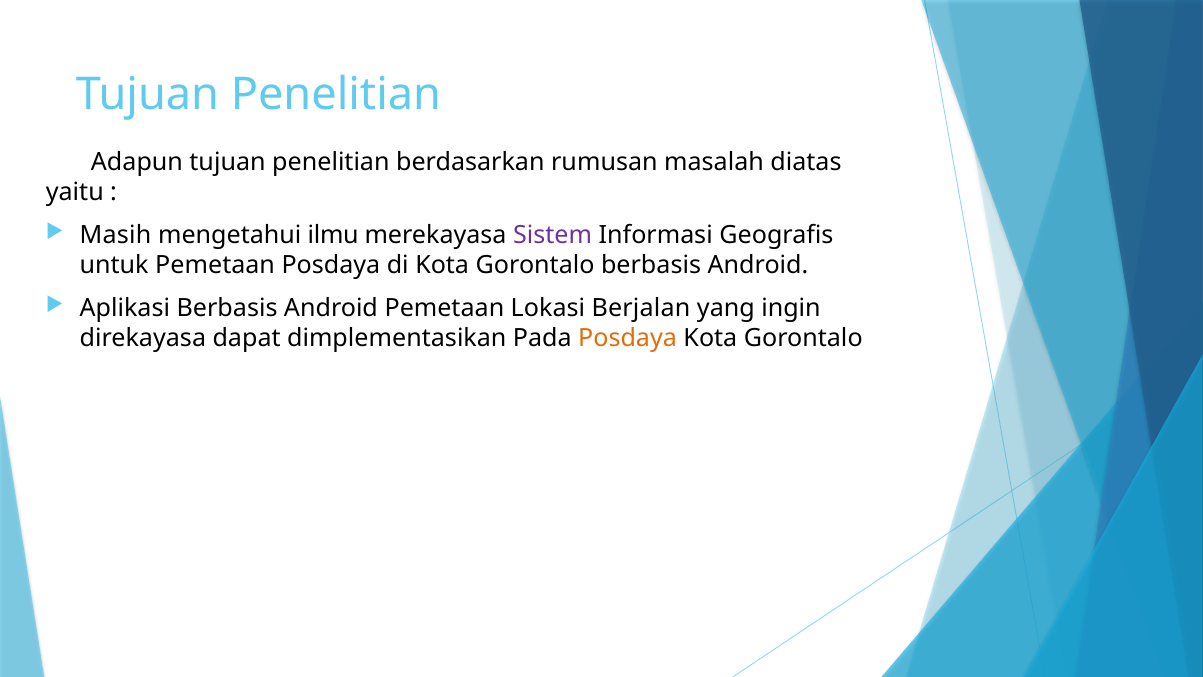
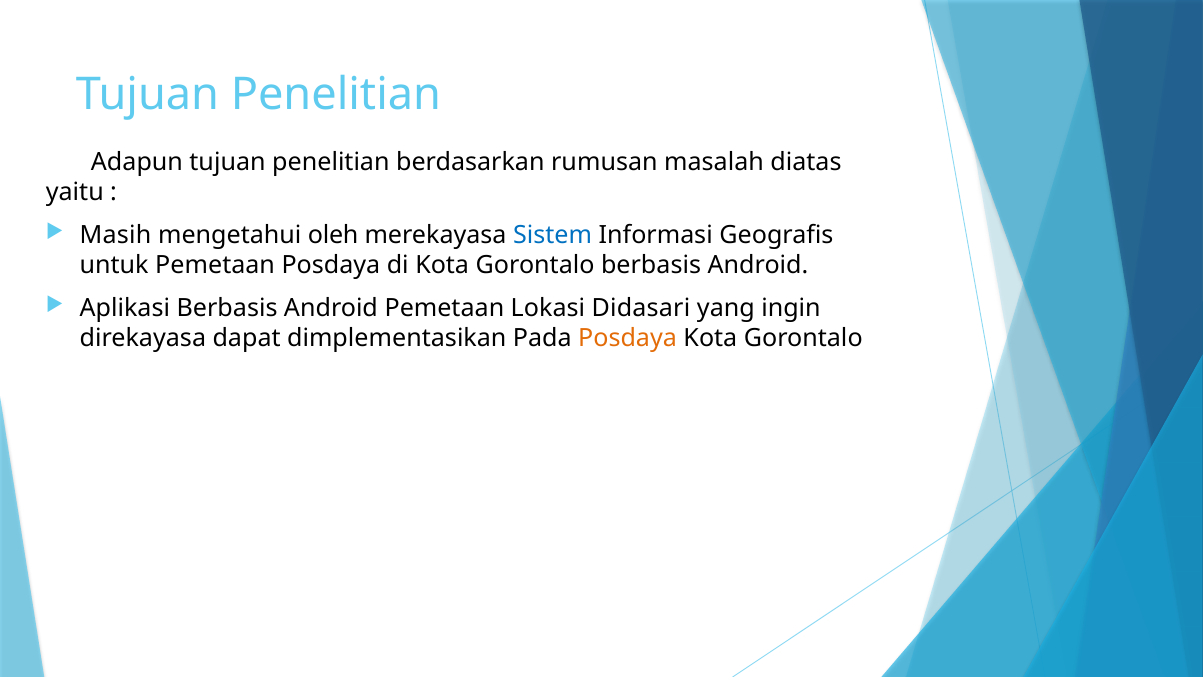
ilmu: ilmu -> oleh
Sistem colour: purple -> blue
Berjalan: Berjalan -> Didasari
